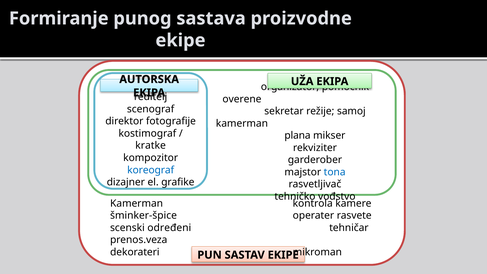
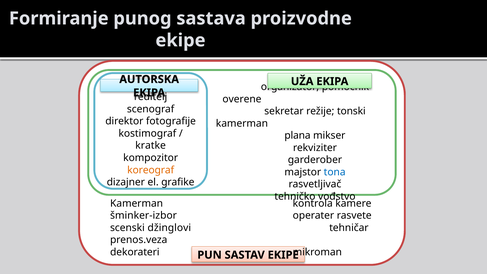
samoj: samoj -> tonski
koreograf colour: blue -> orange
šminker-špice: šminker-špice -> šminker-izbor
određeni: određeni -> džinglovi
